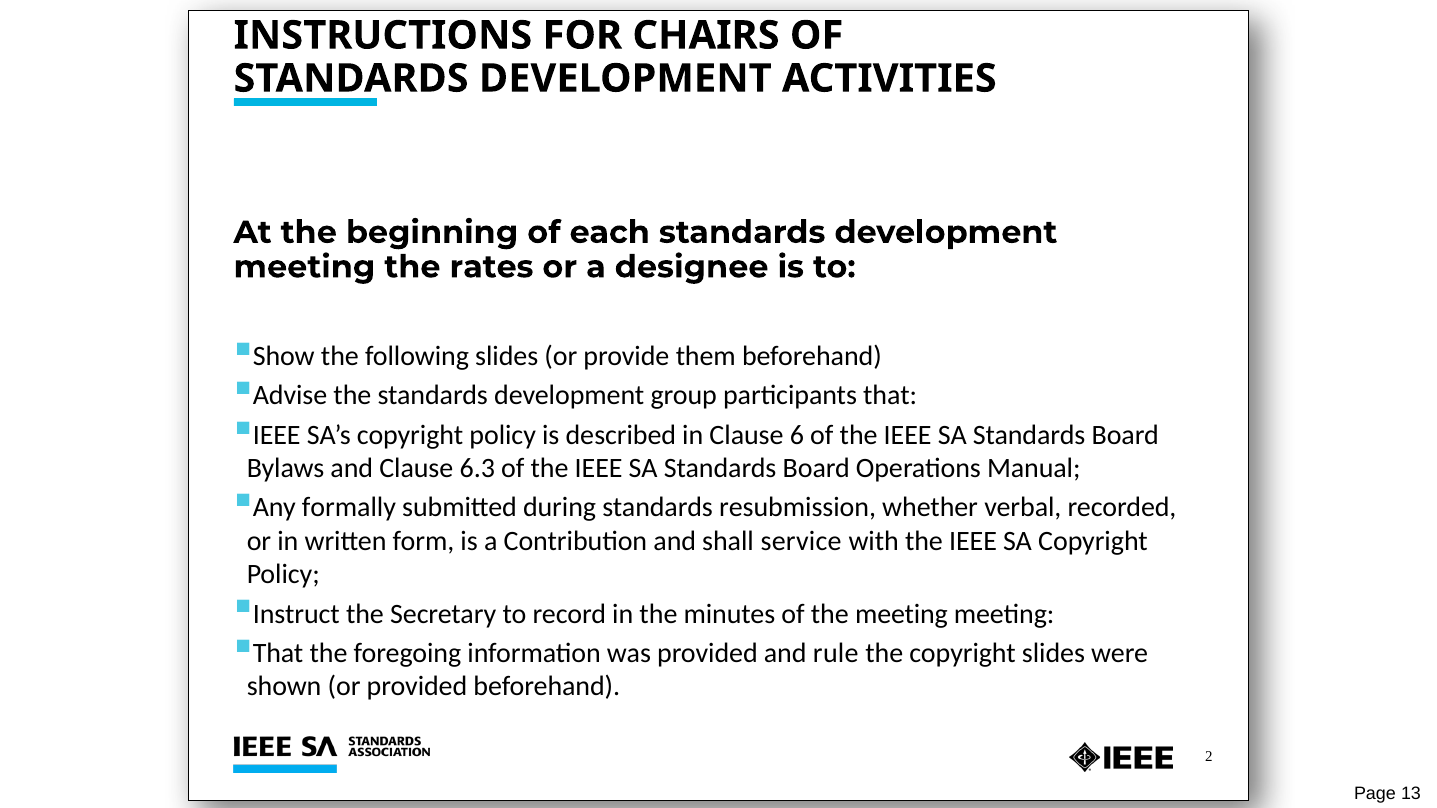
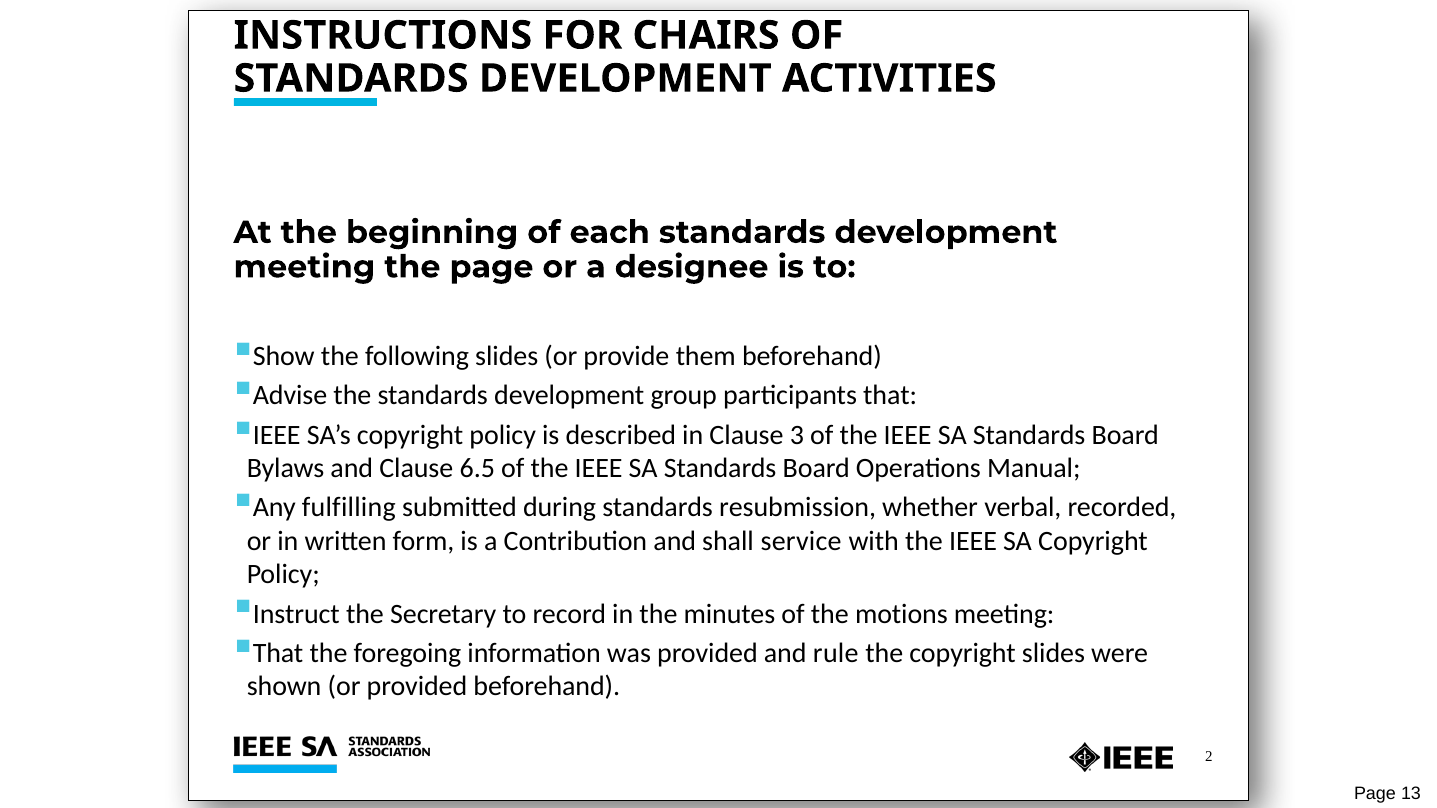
the rates: rates -> page
6: 6 -> 3
6.3: 6.3 -> 6.5
formally: formally -> fulfilling
the meeting: meeting -> motions
